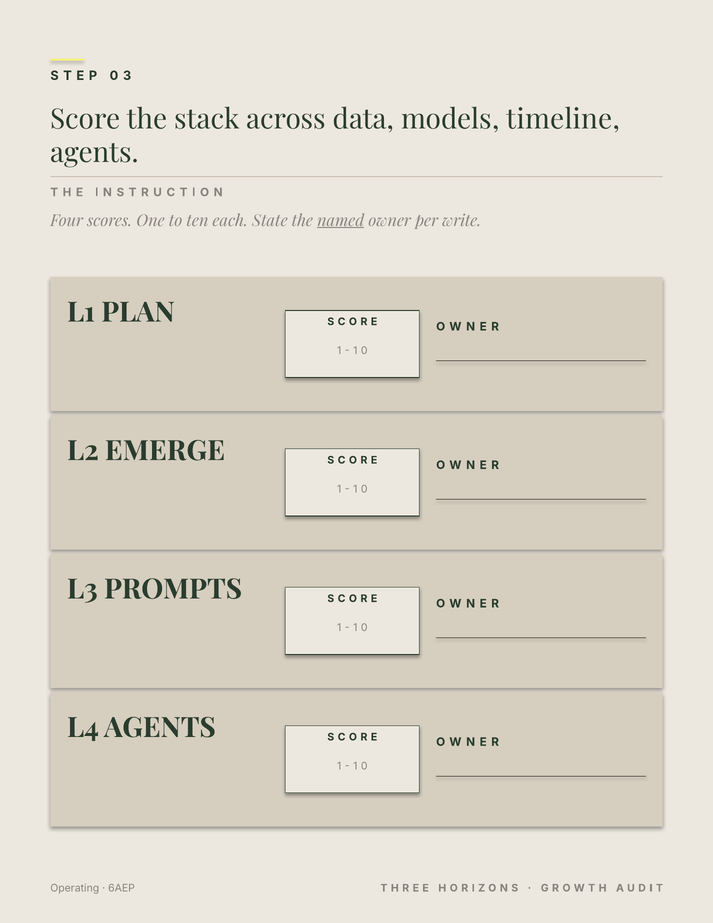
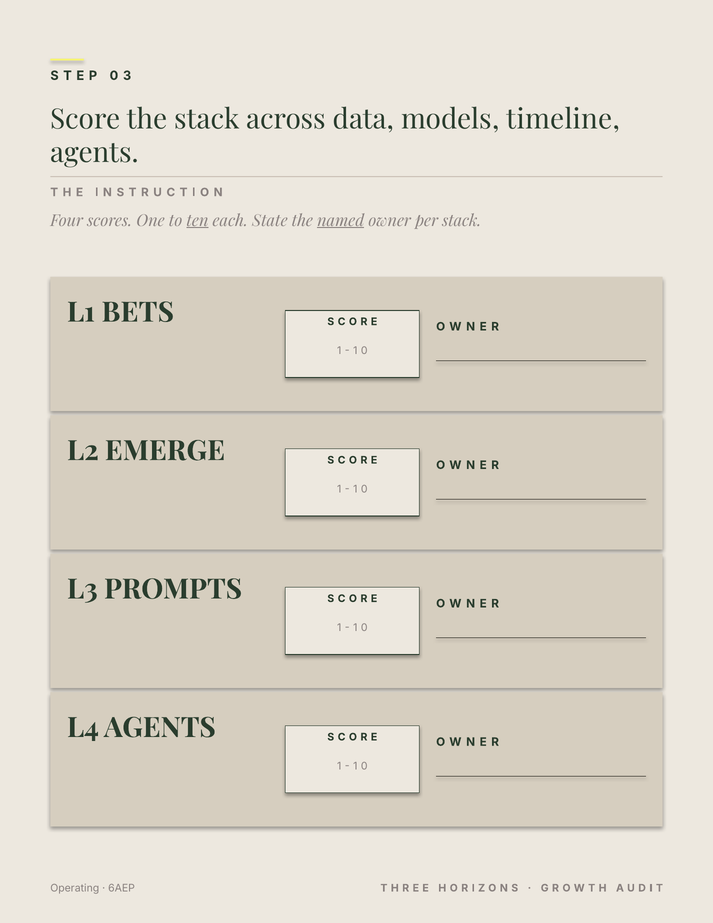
ten underline: none -> present
per write: write -> stack
PLAN: PLAN -> BETS
